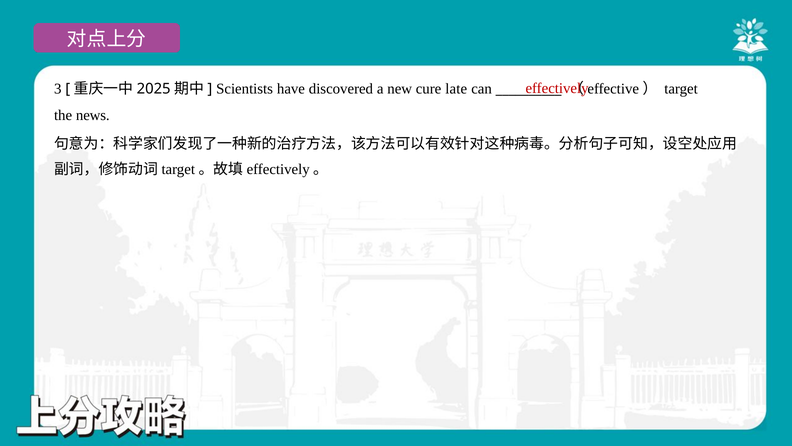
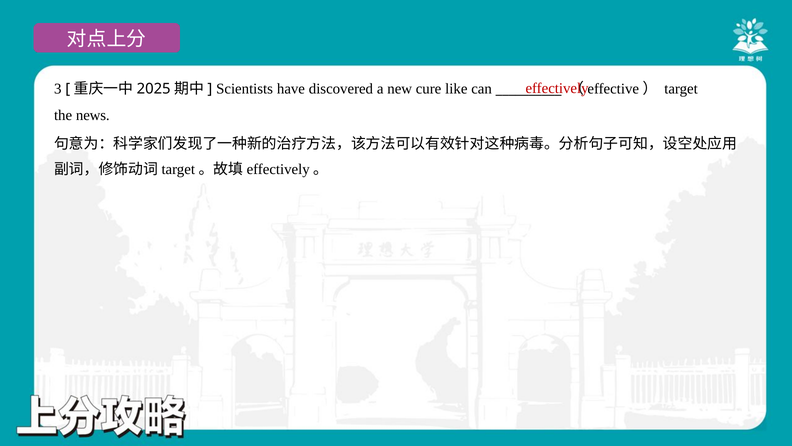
late: late -> like
